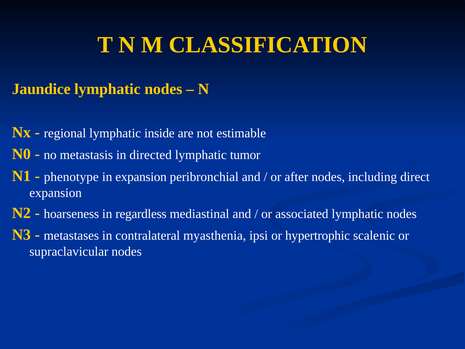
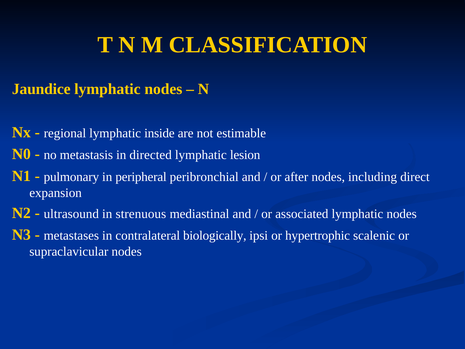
tumor: tumor -> lesion
phenotype: phenotype -> pulmonary
in expansion: expansion -> peripheral
hoarseness: hoarseness -> ultrasound
regardless: regardless -> strenuous
myasthenia: myasthenia -> biologically
